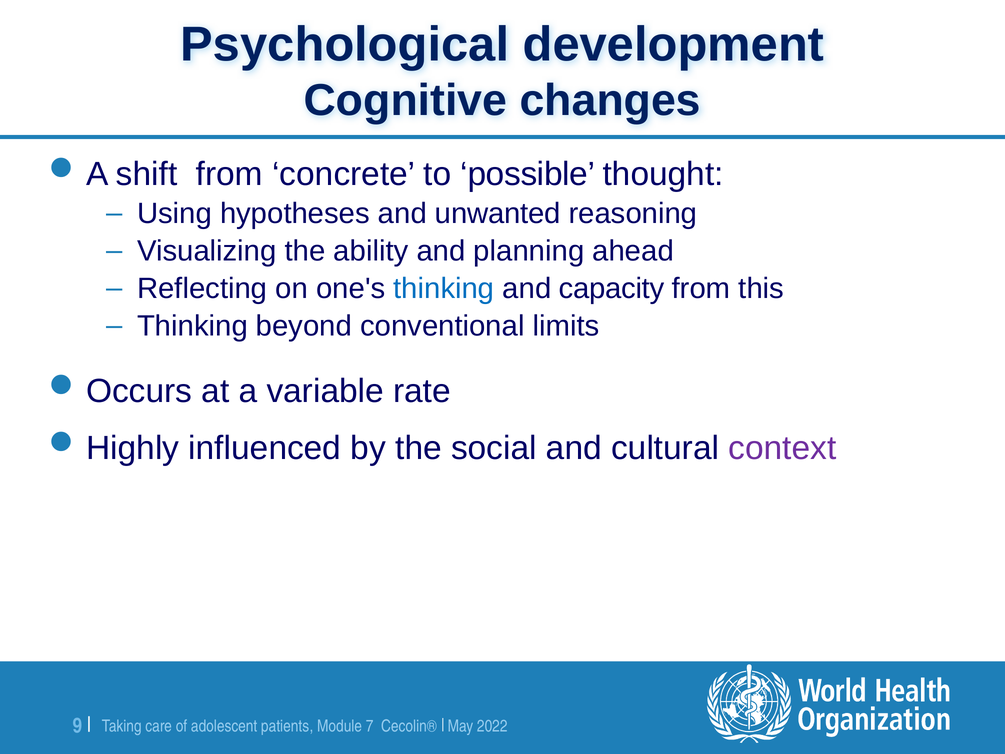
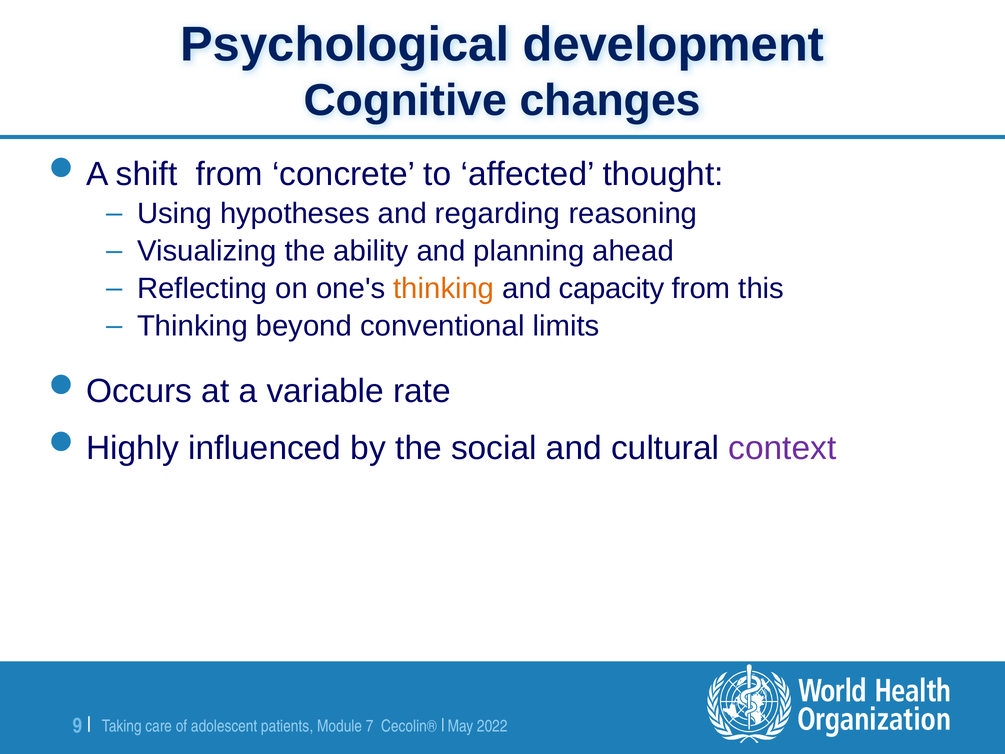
possible: possible -> affected
unwanted: unwanted -> regarding
thinking at (444, 289) colour: blue -> orange
